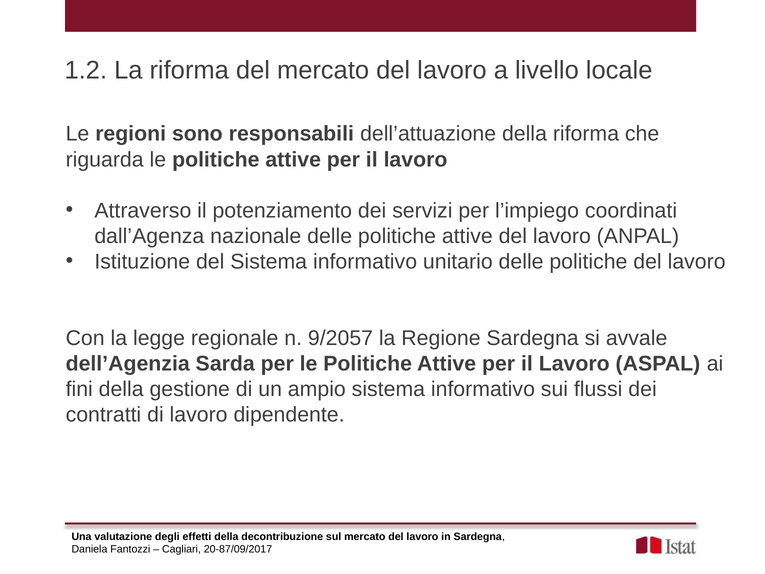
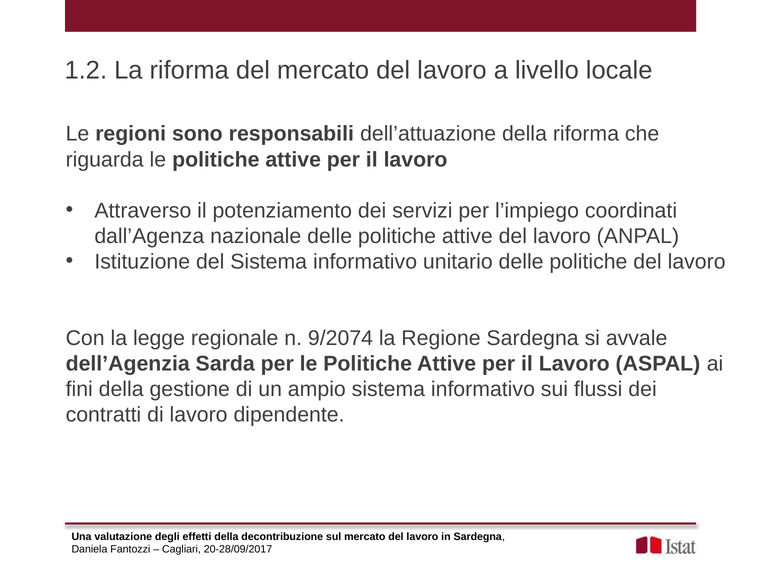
9/2057: 9/2057 -> 9/2074
20-87/09/2017: 20-87/09/2017 -> 20-28/09/2017
